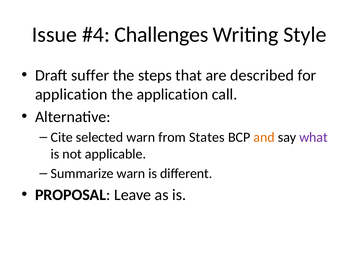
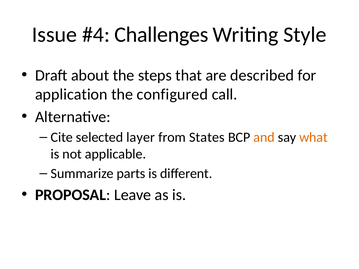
suffer: suffer -> about
the application: application -> configured
selected warn: warn -> layer
what colour: purple -> orange
Summarize warn: warn -> parts
